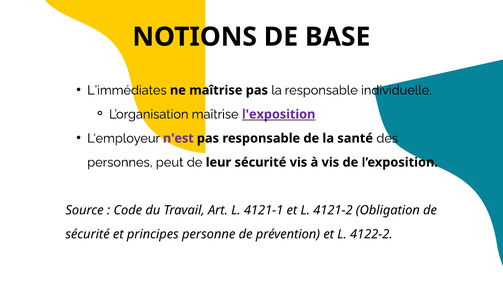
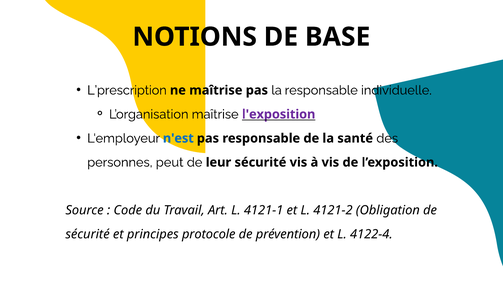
L’immédiates: L’immédiates -> L’prescription
n'est colour: purple -> blue
personne: personne -> protocole
4122-2: 4122-2 -> 4122-4
